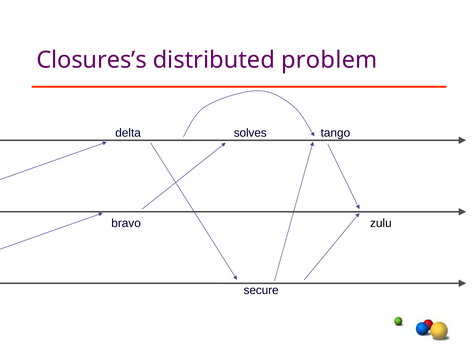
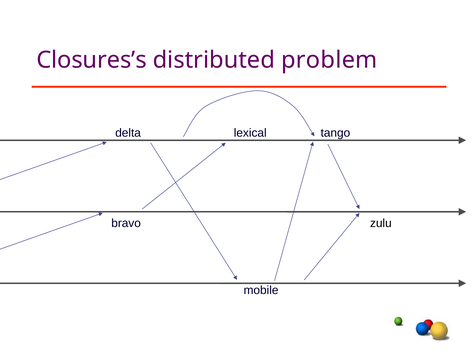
solves: solves -> lexical
secure: secure -> mobile
